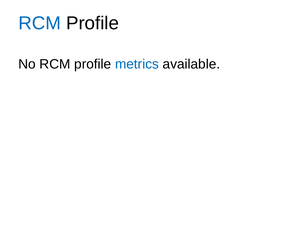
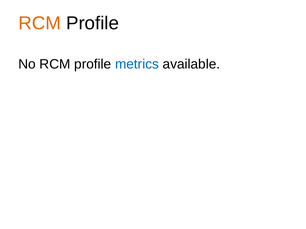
RCM at (40, 23) colour: blue -> orange
